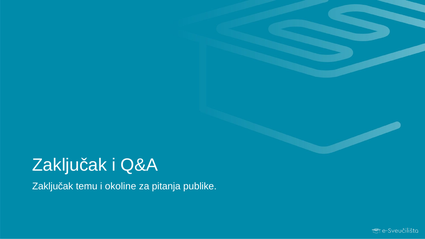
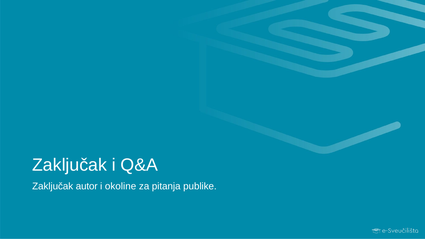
temu: temu -> autor
